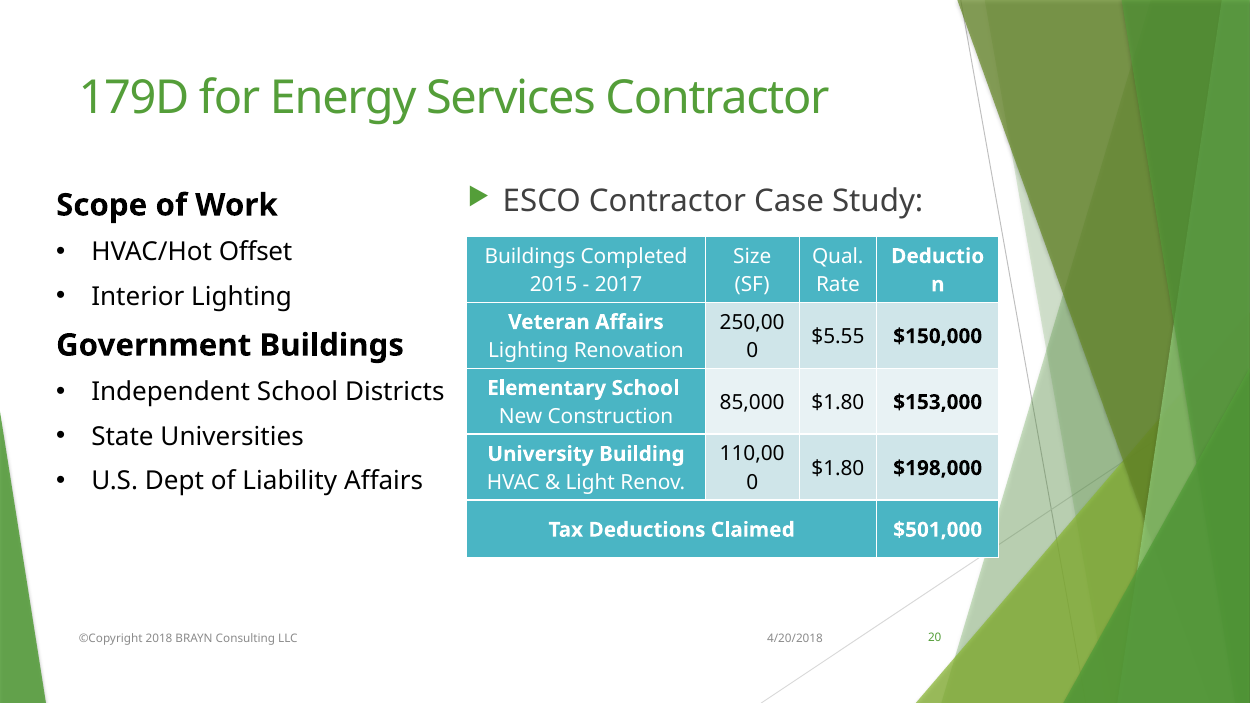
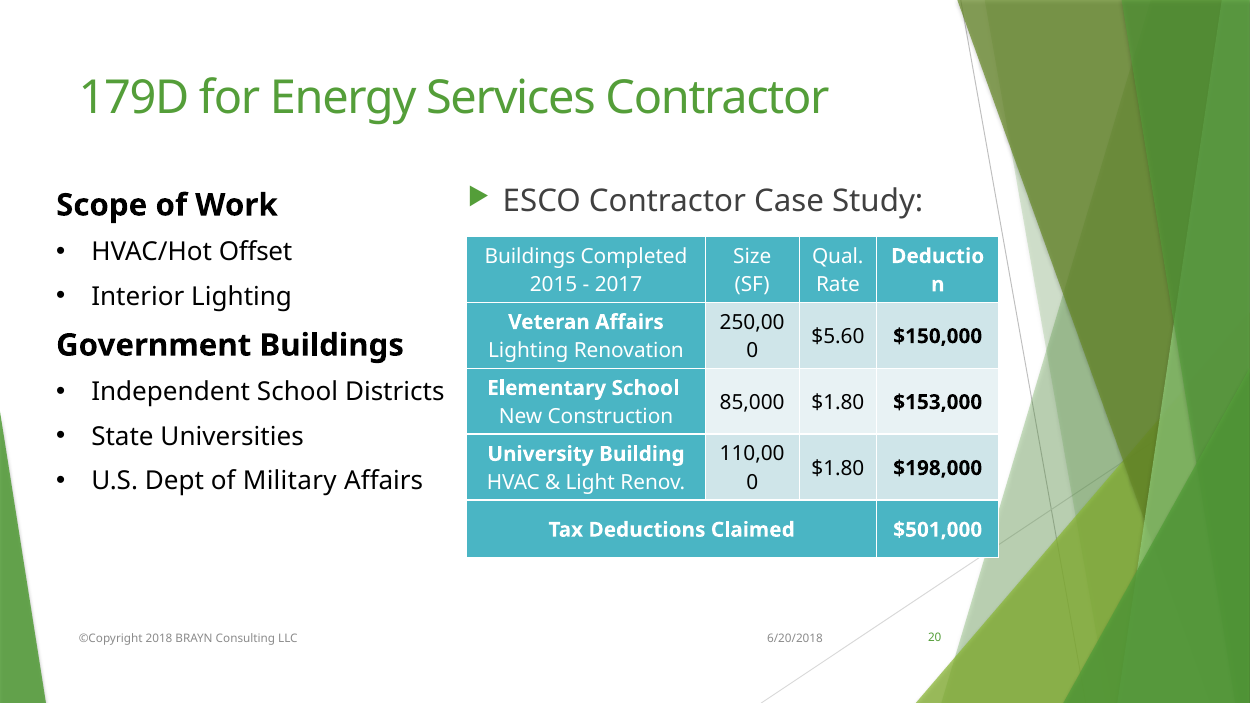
$5.55: $5.55 -> $5.60
Liability: Liability -> Military
4/20/2018: 4/20/2018 -> 6/20/2018
